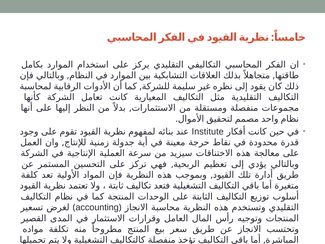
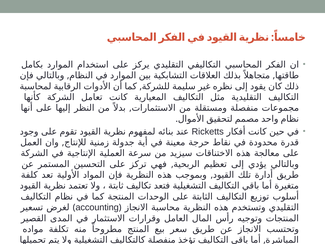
Institute: Institute -> Ricketts
